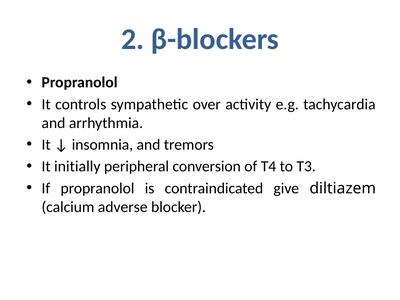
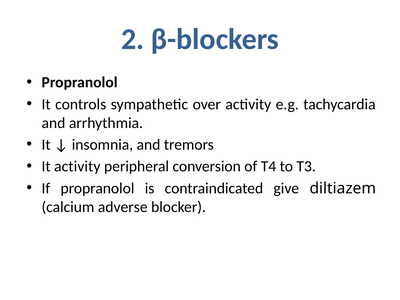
It initially: initially -> activity
